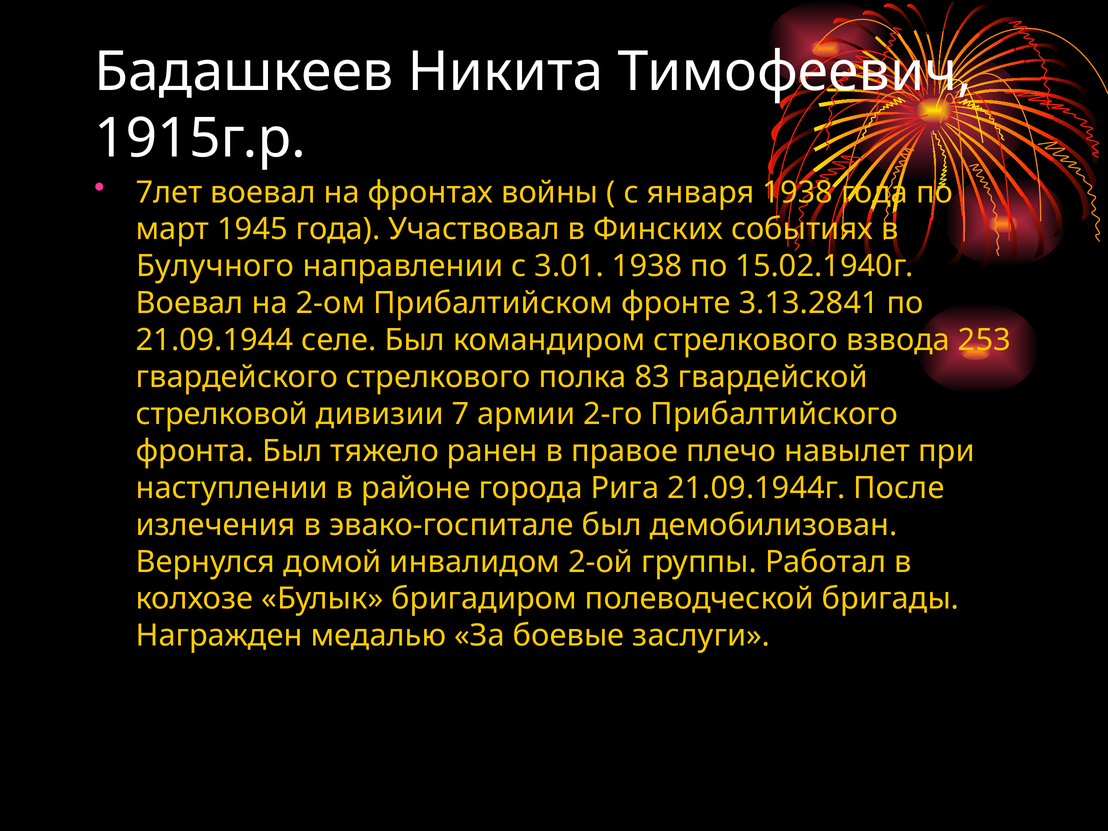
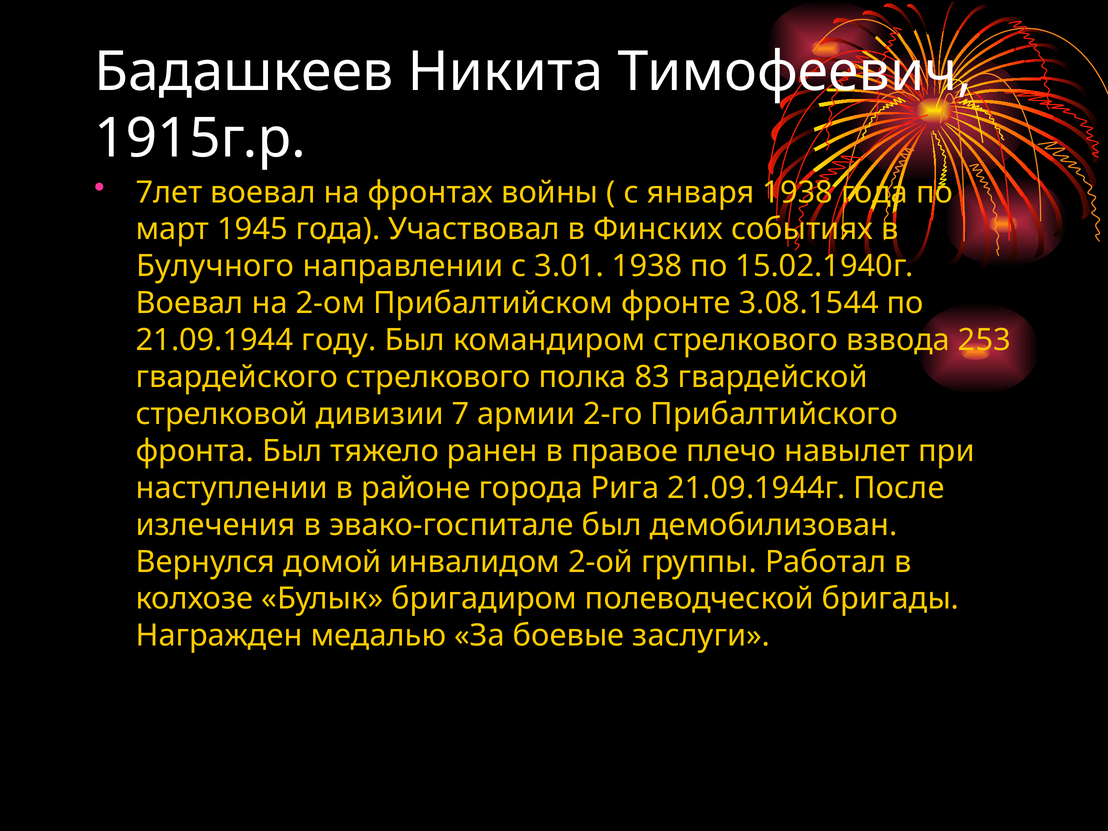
3.13.2841: 3.13.2841 -> 3.08.1544
селе: селе -> году
